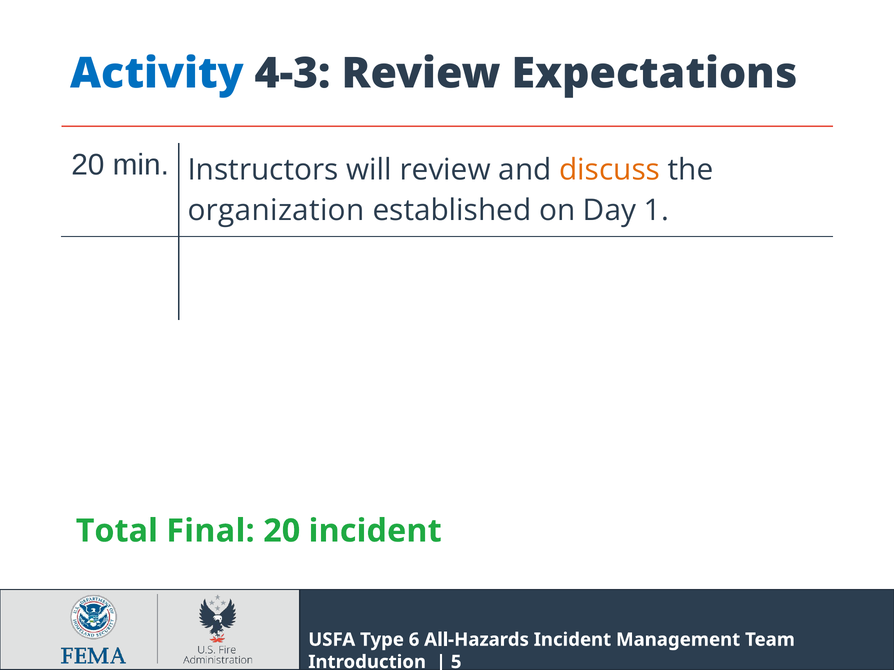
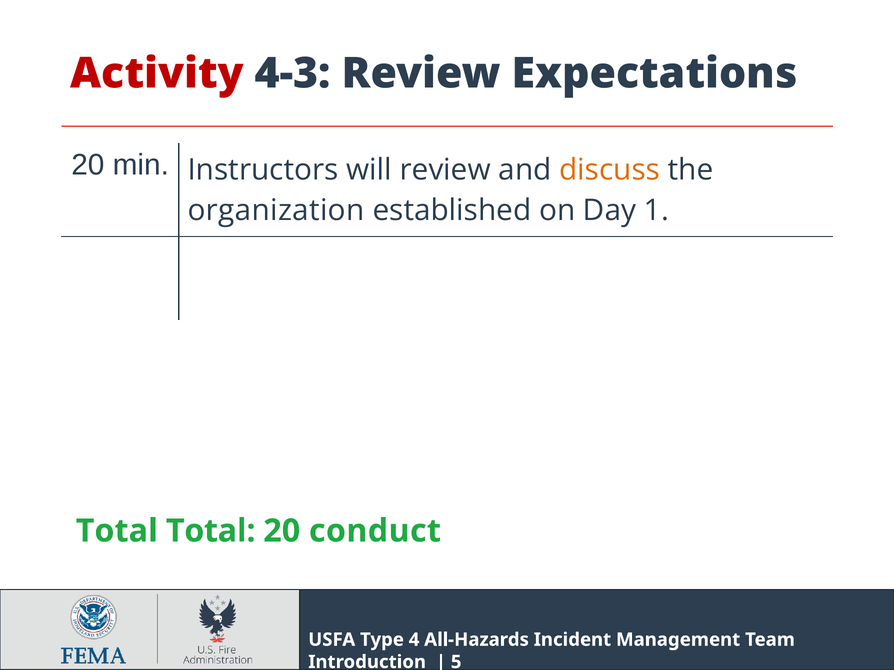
Activity colour: blue -> red
Total Final: Final -> Total
20 incident: incident -> conduct
6: 6 -> 4
